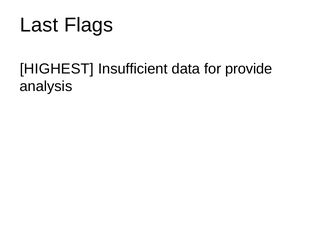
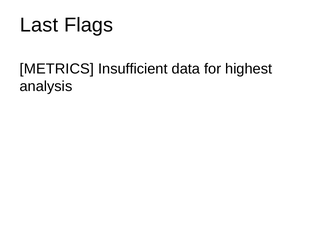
HIGHEST: HIGHEST -> METRICS
provide: provide -> highest
